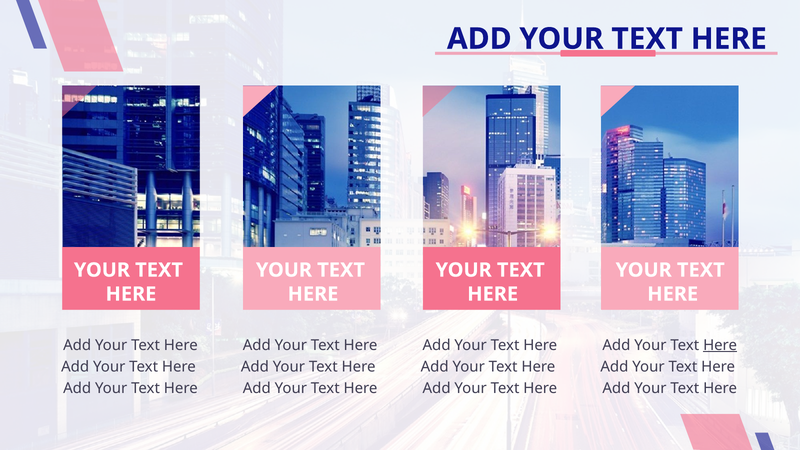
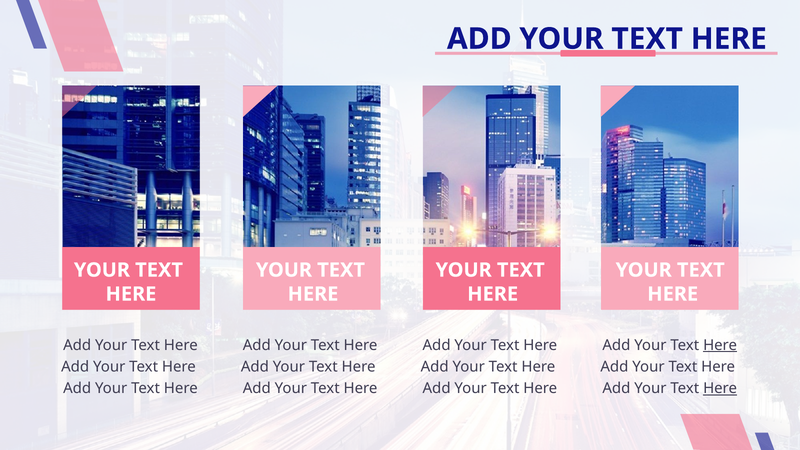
Here at (720, 388) underline: none -> present
